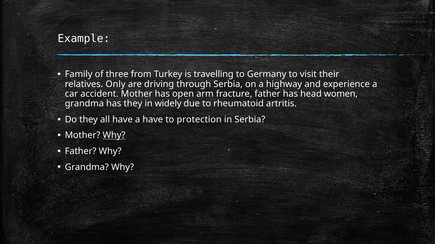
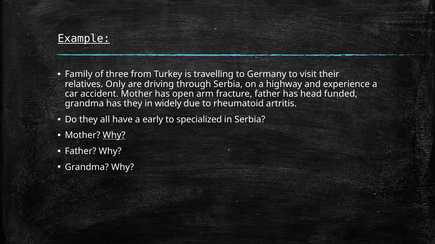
Example underline: none -> present
women: women -> funded
a have: have -> early
protection: protection -> specialized
